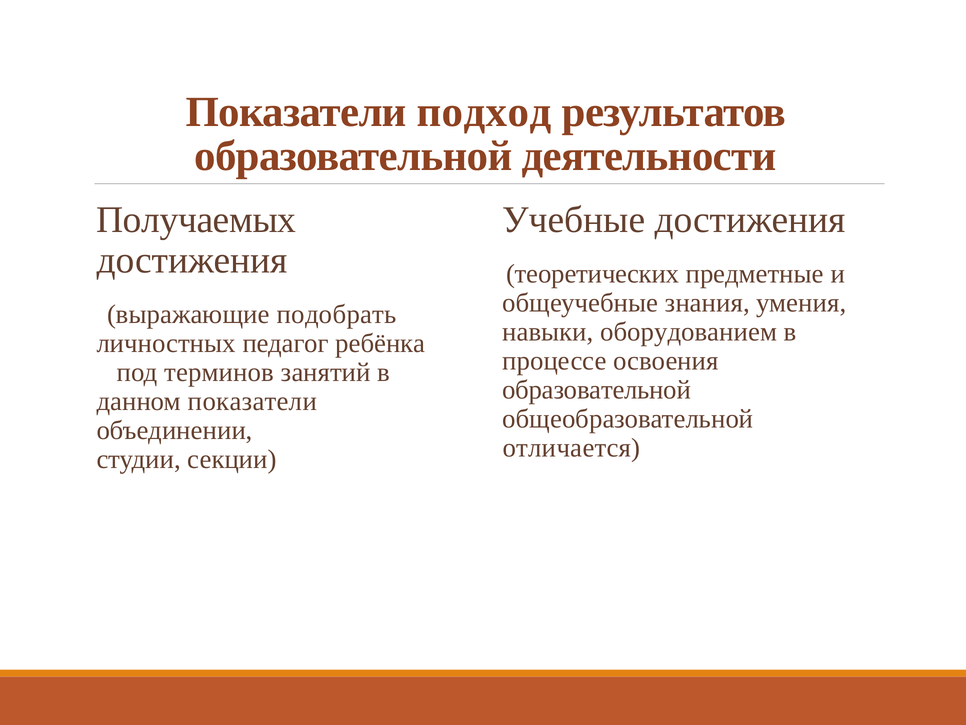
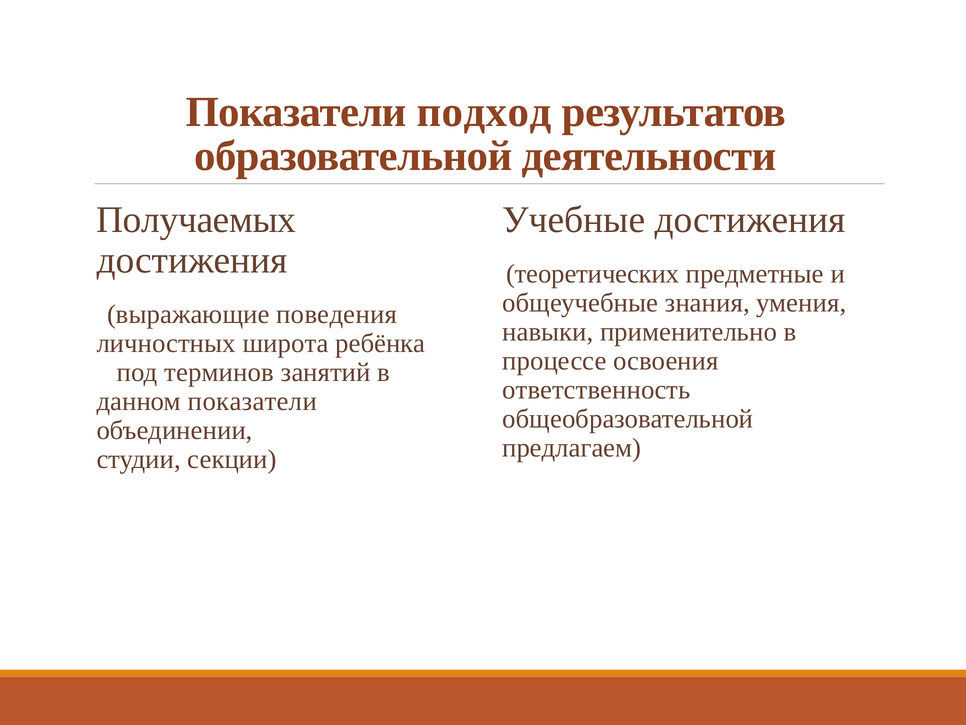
подобрать: подобрать -> поведения
оборудованием: оборудованием -> применительно
педагог: педагог -> широта
образовательной at (597, 390): образовательной -> ответственность
отличается: отличается -> предлагаем
